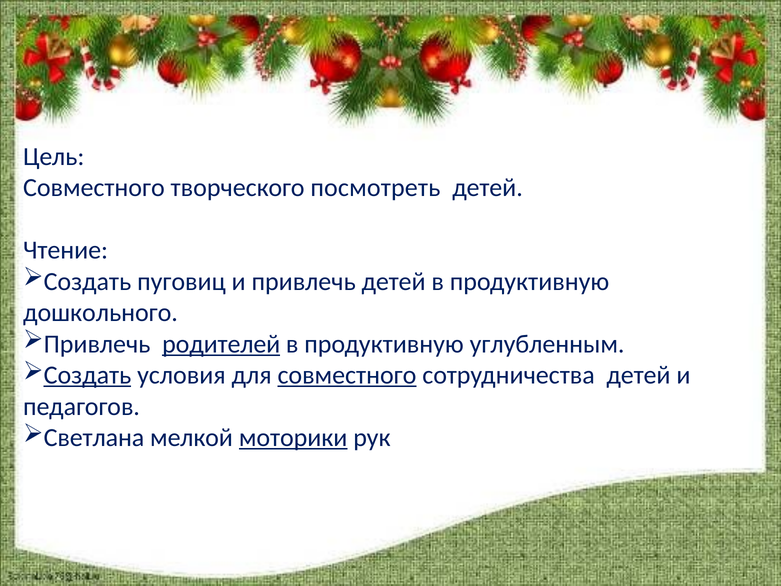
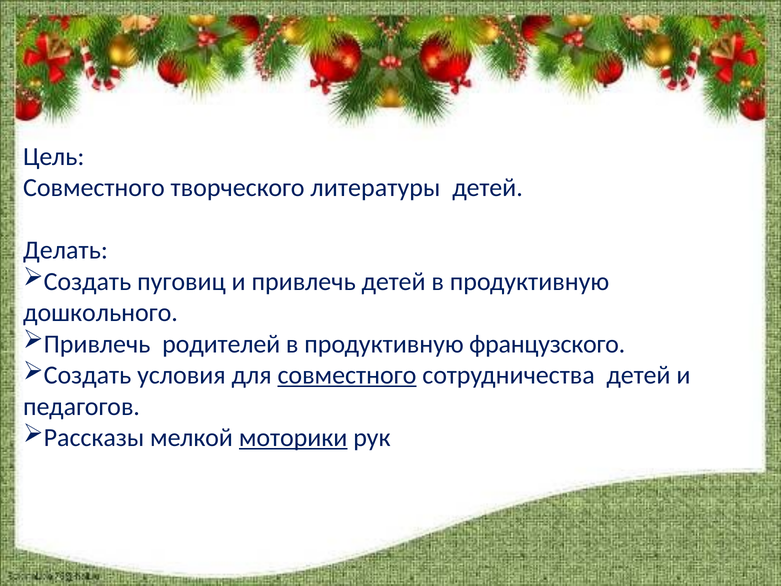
посмотреть: посмотреть -> литературы
Чтение: Чтение -> Делать
родителей underline: present -> none
углубленным: углубленным -> французского
Создать at (87, 375) underline: present -> none
Светлана: Светлана -> Рассказы
